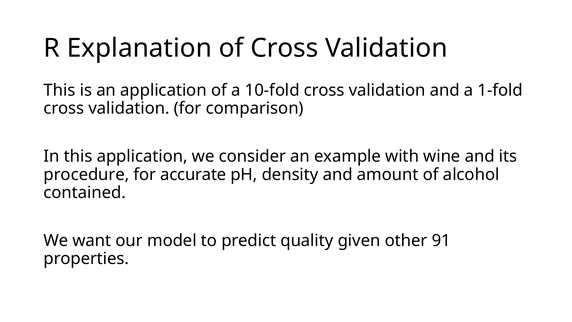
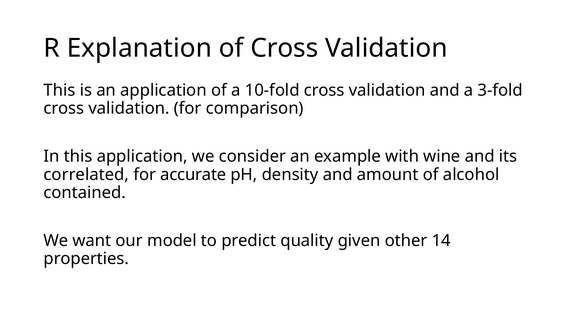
1-fold: 1-fold -> 3-fold
procedure: procedure -> correlated
91: 91 -> 14
